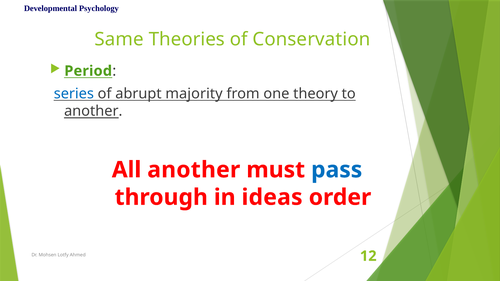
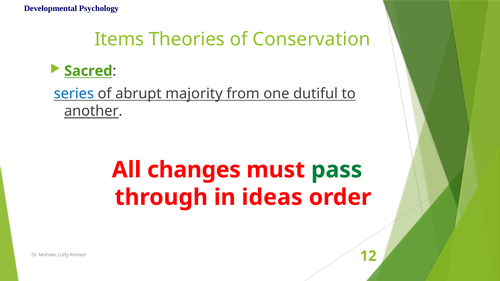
Same: Same -> Items
Period: Period -> Sacred
theory: theory -> dutiful
All another: another -> changes
pass colour: blue -> green
